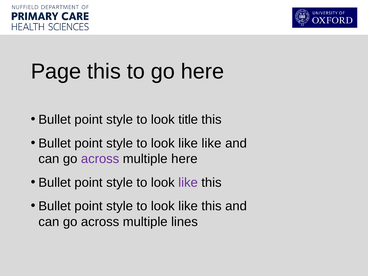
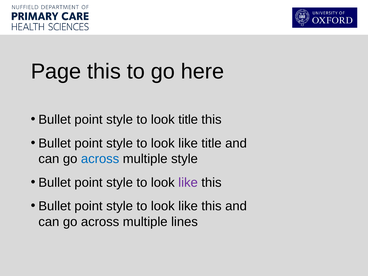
like like: like -> title
across at (100, 159) colour: purple -> blue
multiple here: here -> style
